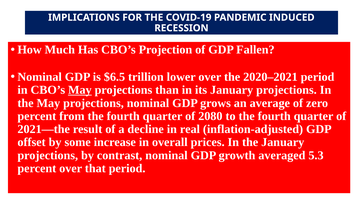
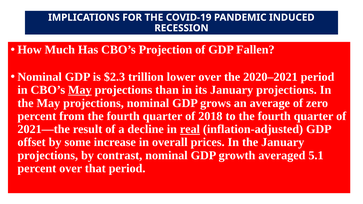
$6.5: $6.5 -> $2.3
2080: 2080 -> 2018
real underline: none -> present
5.3: 5.3 -> 5.1
